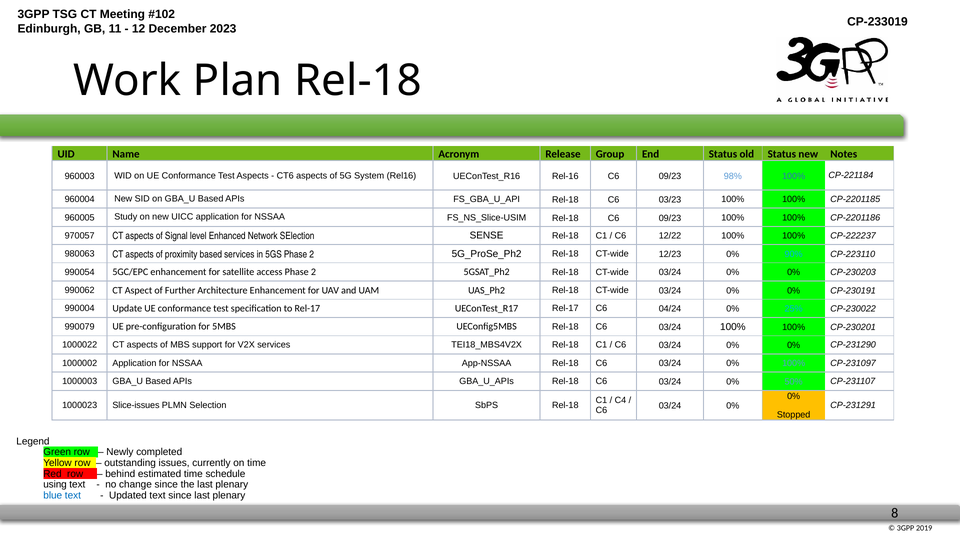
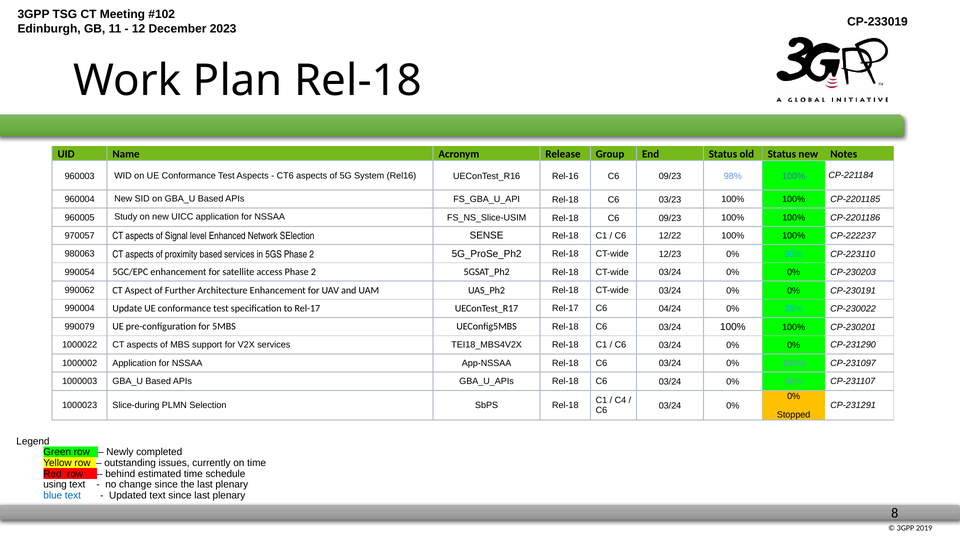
Slice-issues: Slice-issues -> Slice-during
